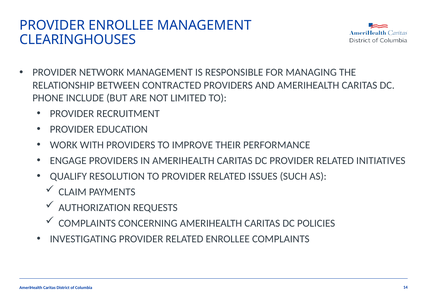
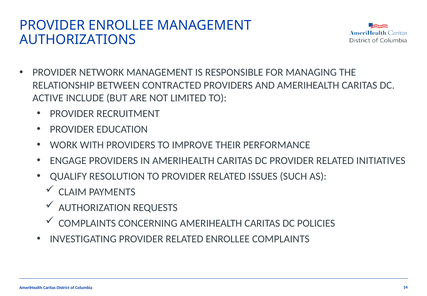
CLEARINGHOUSES: CLEARINGHOUSES -> AUTHORIZATIONS
PHONE: PHONE -> ACTIVE
